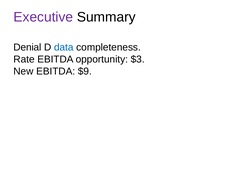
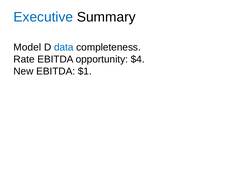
Executive colour: purple -> blue
Denial: Denial -> Model
$3: $3 -> $4
$9: $9 -> $1
